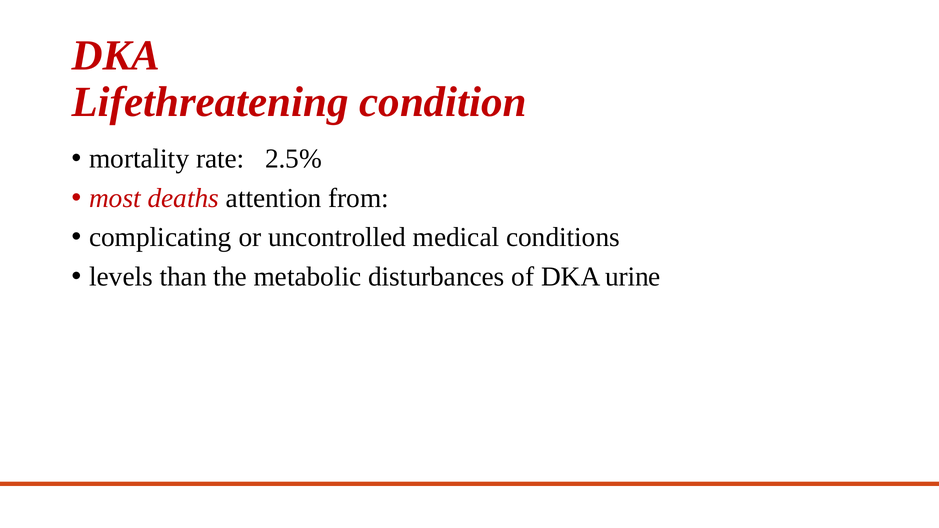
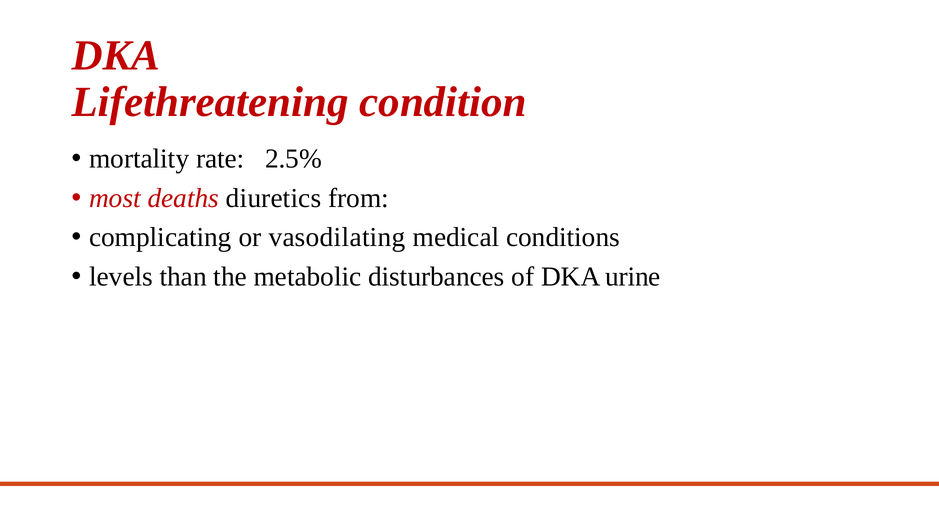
attention: attention -> diuretics
uncontrolled: uncontrolled -> vasodilating
